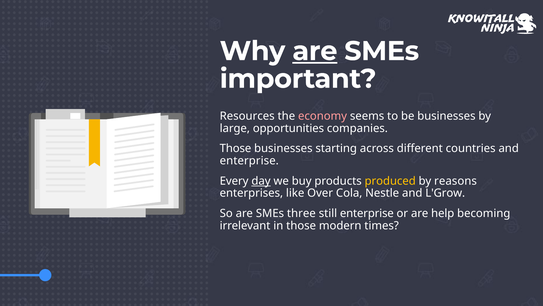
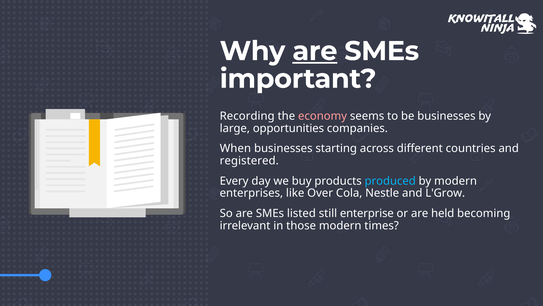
Resources: Resources -> Recording
Those at (235, 148): Those -> When
enterprise at (249, 160): enterprise -> registered
day underline: present -> none
produced colour: yellow -> light blue
by reasons: reasons -> modern
three: three -> listed
help: help -> held
